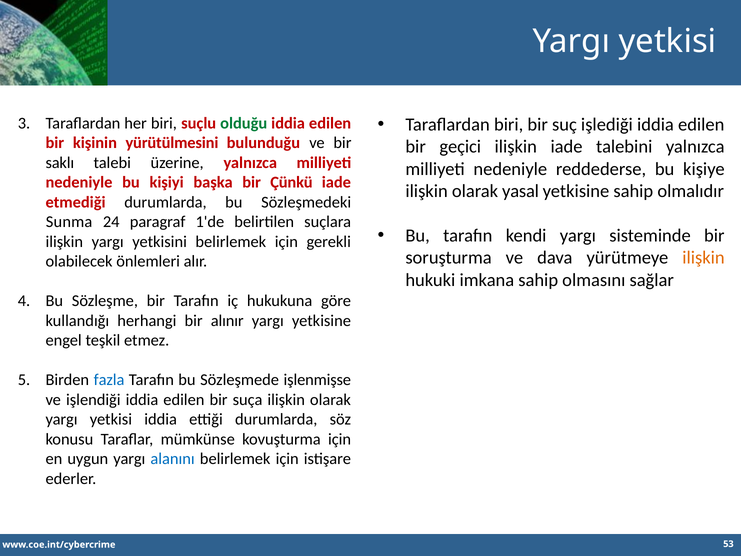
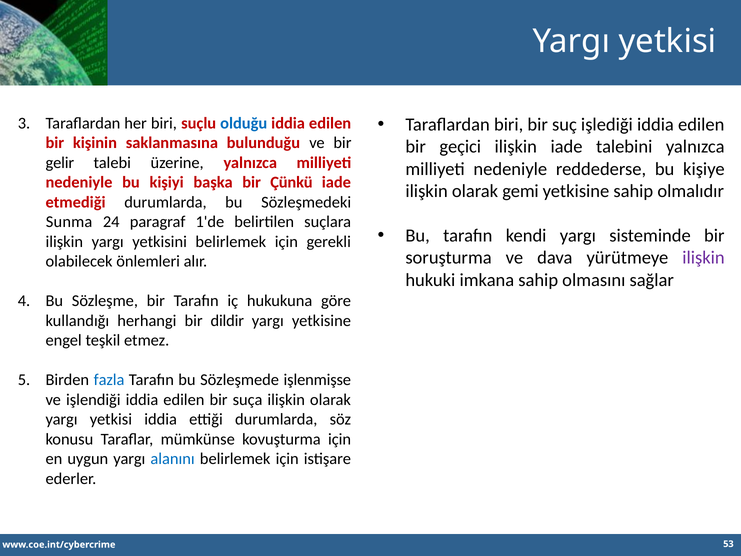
olduğu colour: green -> blue
yürütülmesini: yürütülmesini -> saklanmasına
saklı: saklı -> gelir
yasal: yasal -> gemi
ilişkin at (704, 258) colour: orange -> purple
alınır: alınır -> dildir
